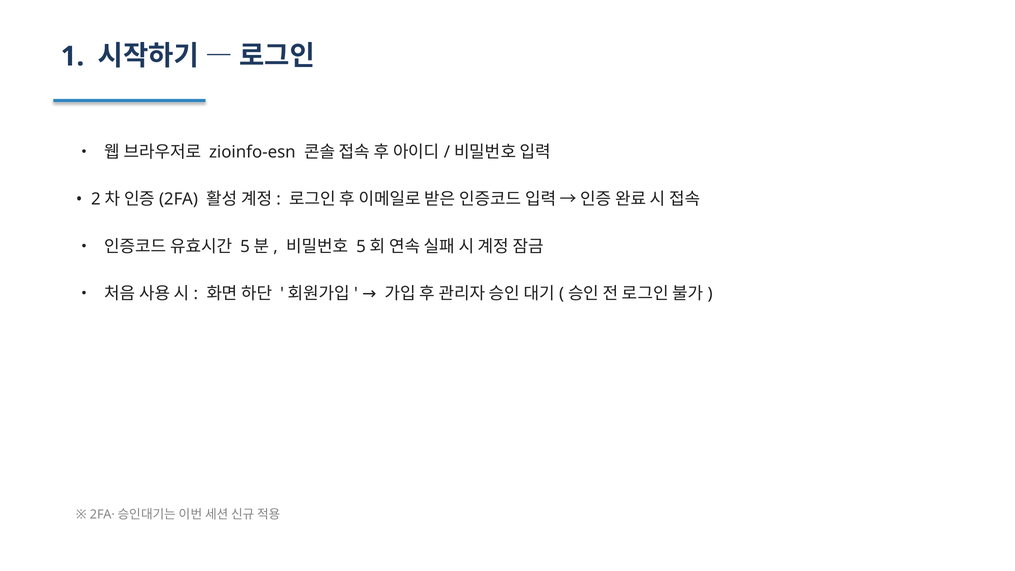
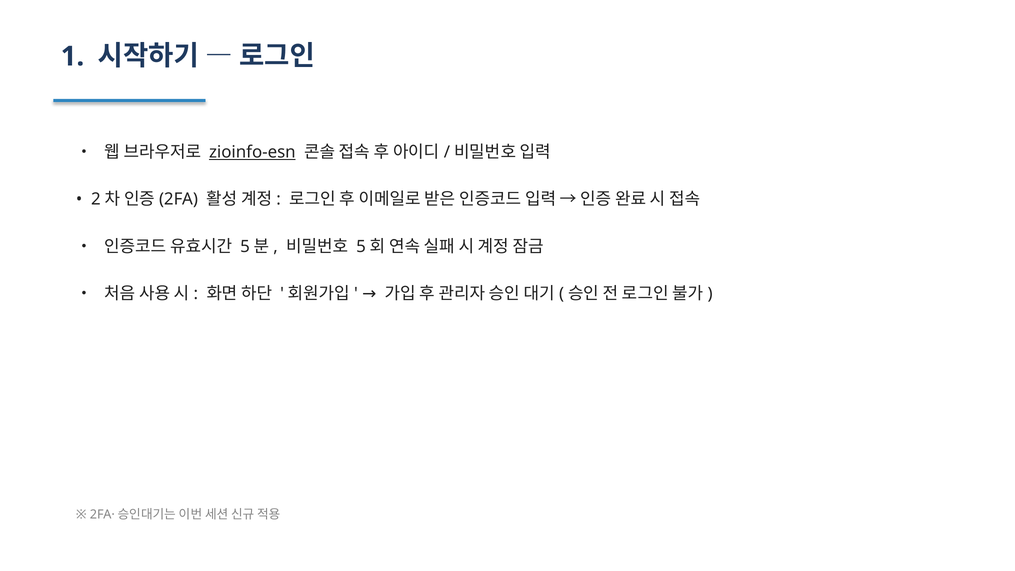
zioinfo-esn underline: none -> present
